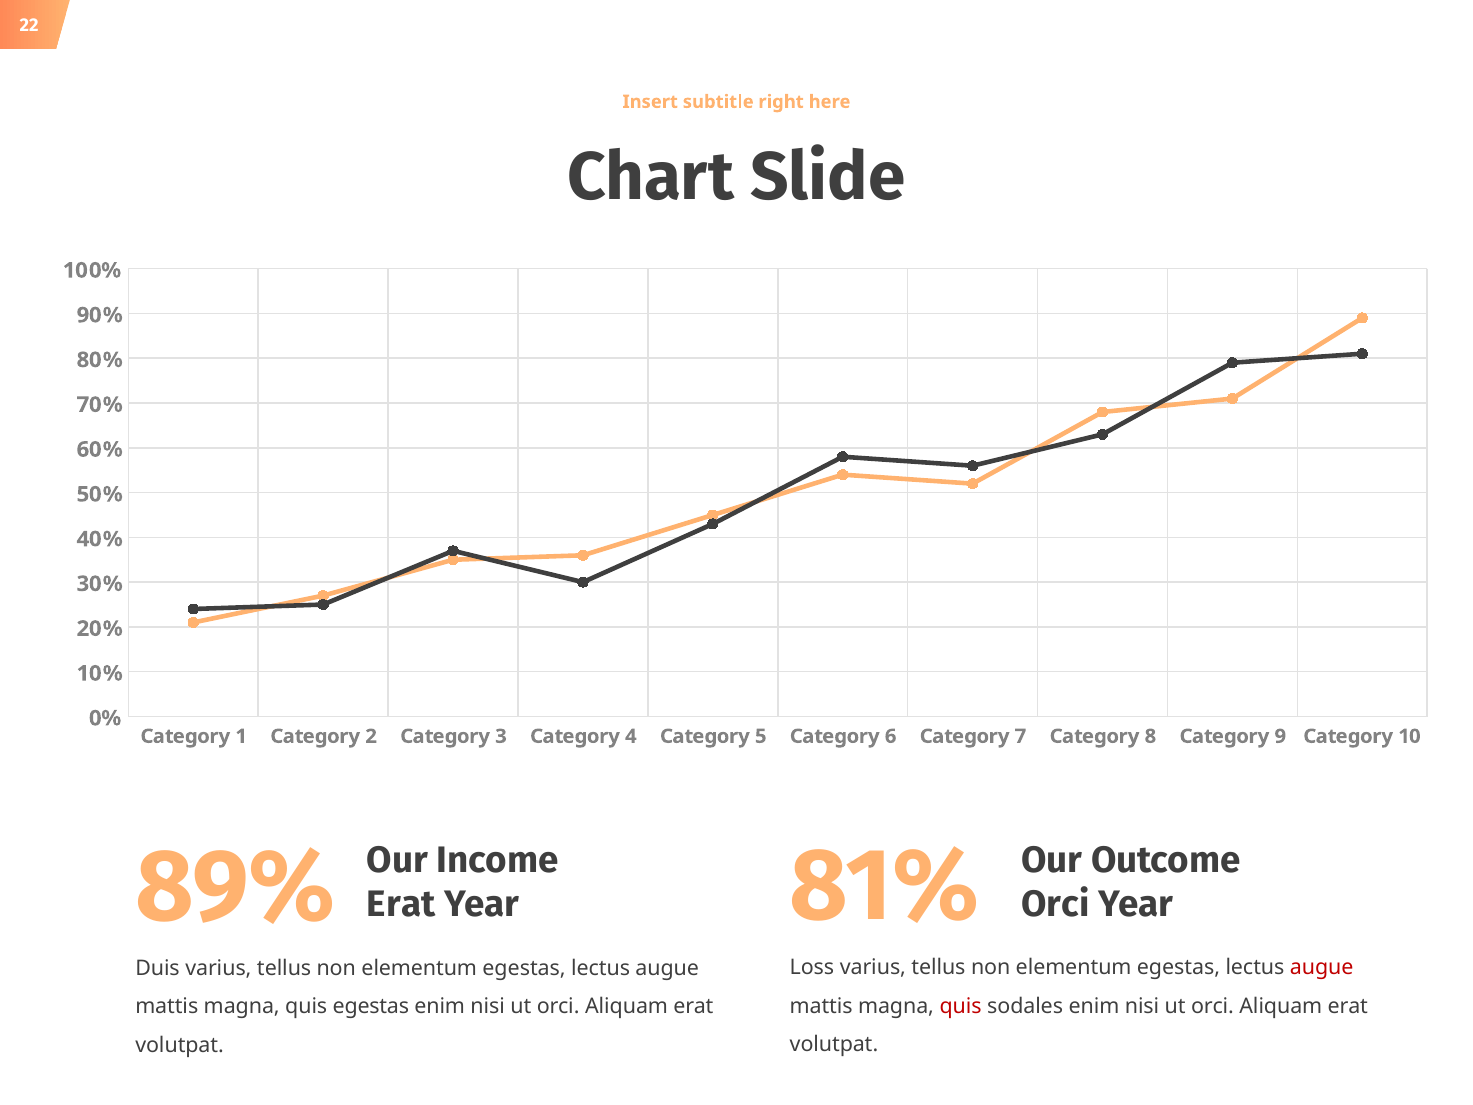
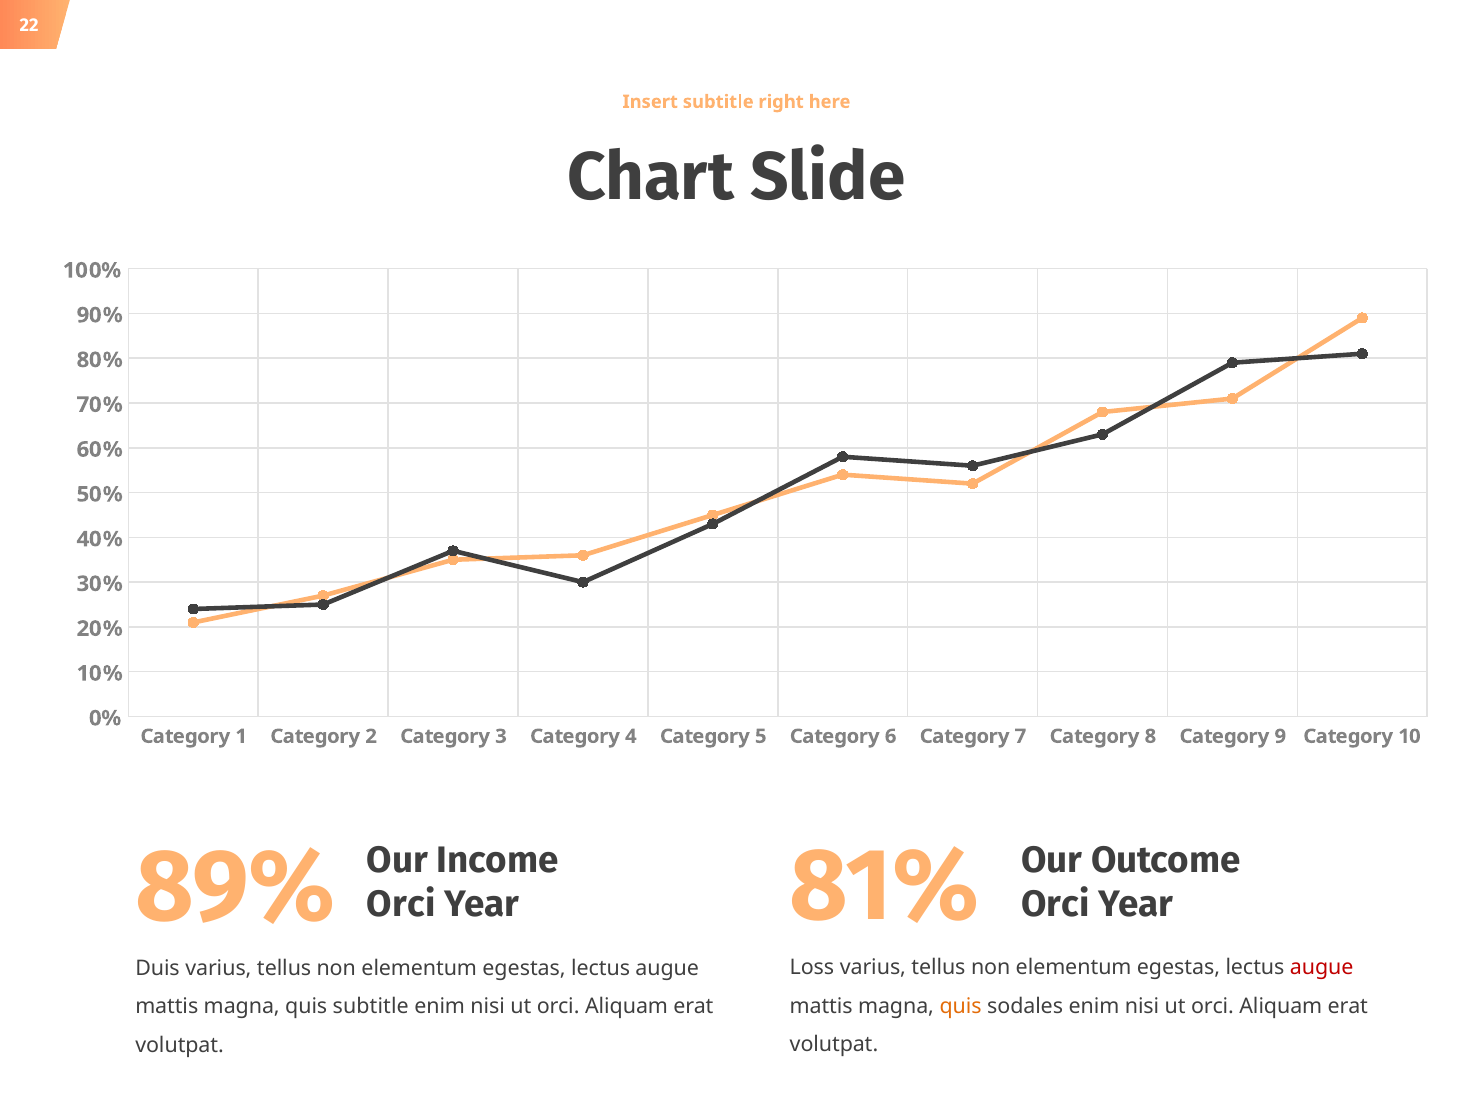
Erat at (401, 904): Erat -> Orci
quis at (961, 1006) colour: red -> orange
quis egestas: egestas -> subtitle
